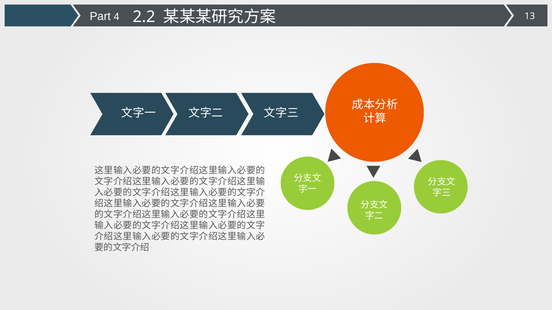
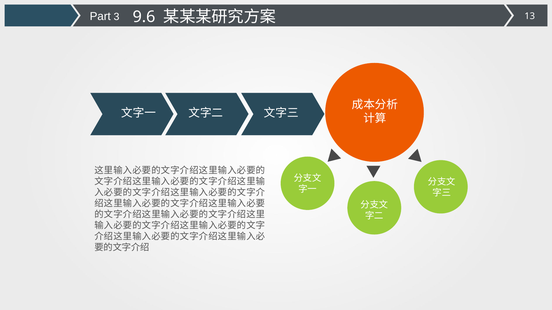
4: 4 -> 3
2.2: 2.2 -> 9.6
